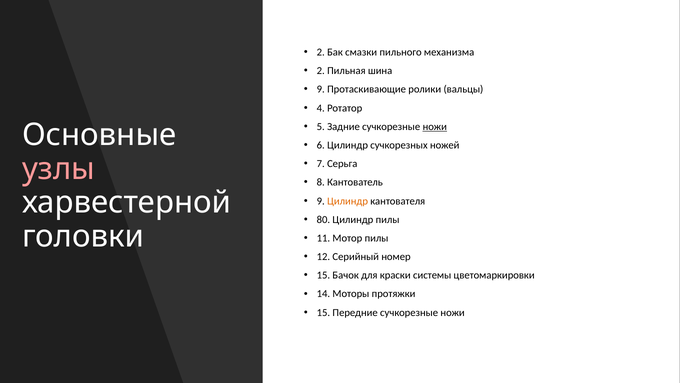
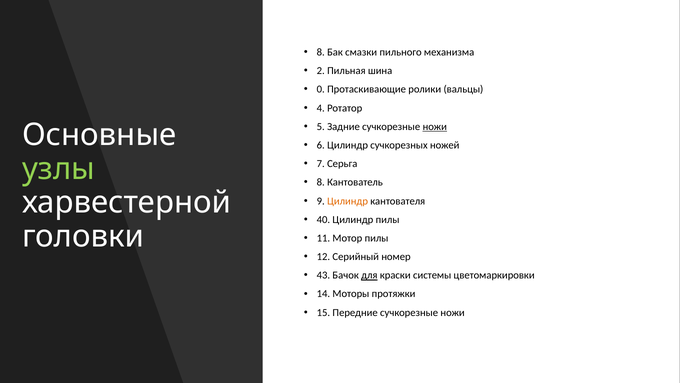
2 at (321, 52): 2 -> 8
9 at (321, 89): 9 -> 0
узлы colour: pink -> light green
80: 80 -> 40
15 at (323, 275): 15 -> 43
для underline: none -> present
